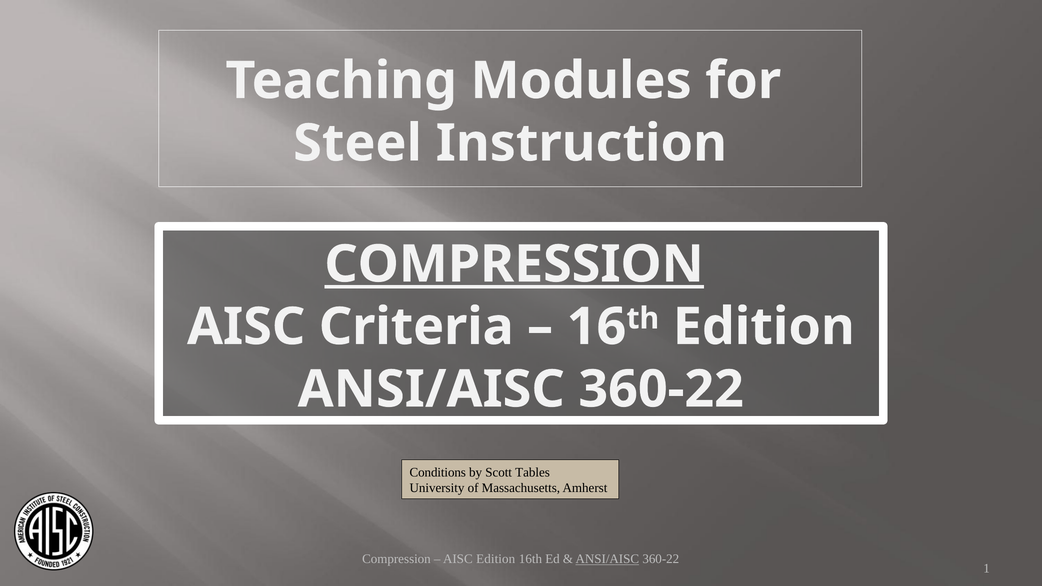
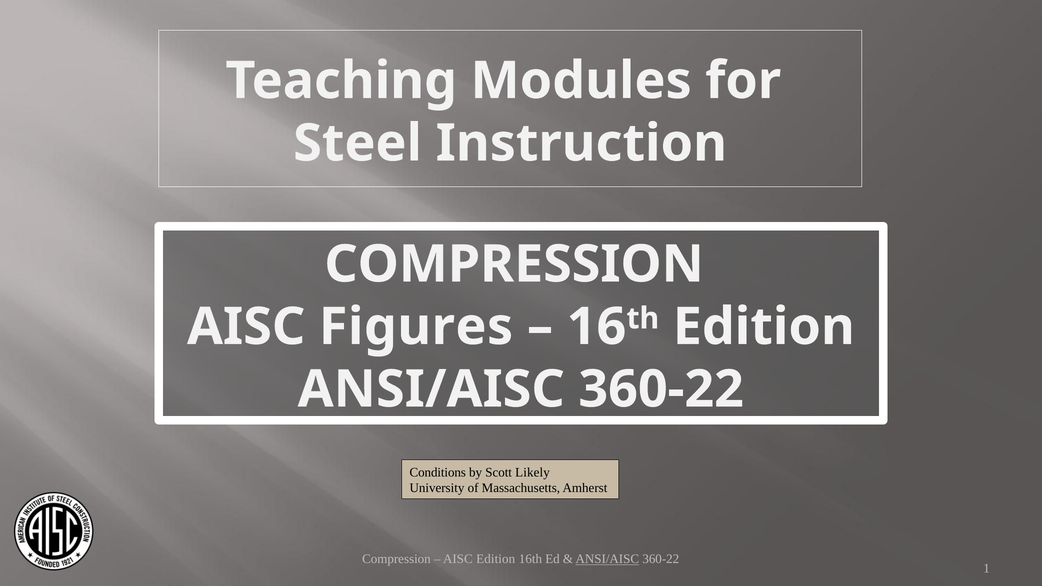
COMPRESSION at (514, 264) underline: present -> none
Criteria: Criteria -> Figures
Tables: Tables -> Likely
